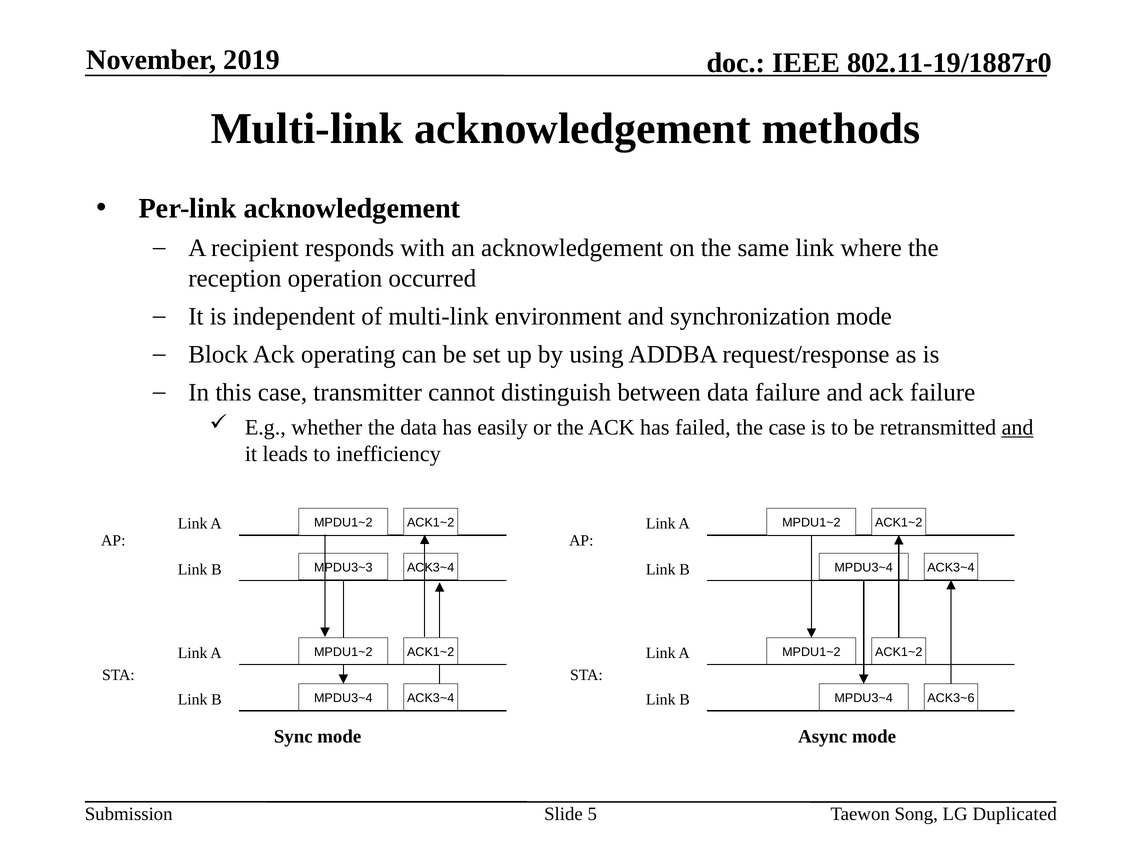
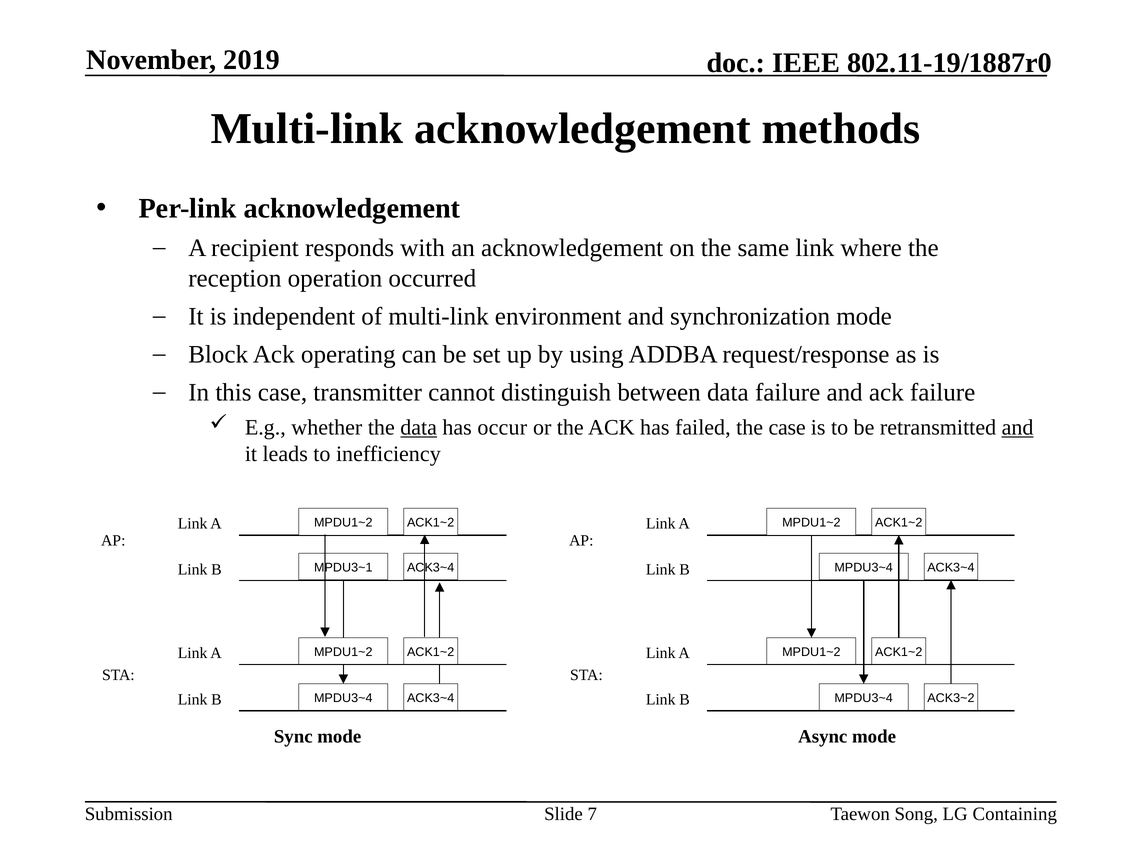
data at (419, 428) underline: none -> present
easily: easily -> occur
MPDU3~3: MPDU3~3 -> MPDU3~1
ACK3~6: ACK3~6 -> ACK3~2
5: 5 -> 7
Duplicated: Duplicated -> Containing
